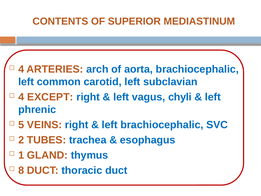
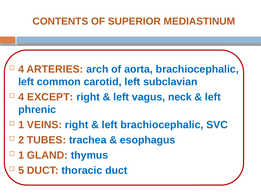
chyli: chyli -> neck
5 at (21, 125): 5 -> 1
8: 8 -> 5
